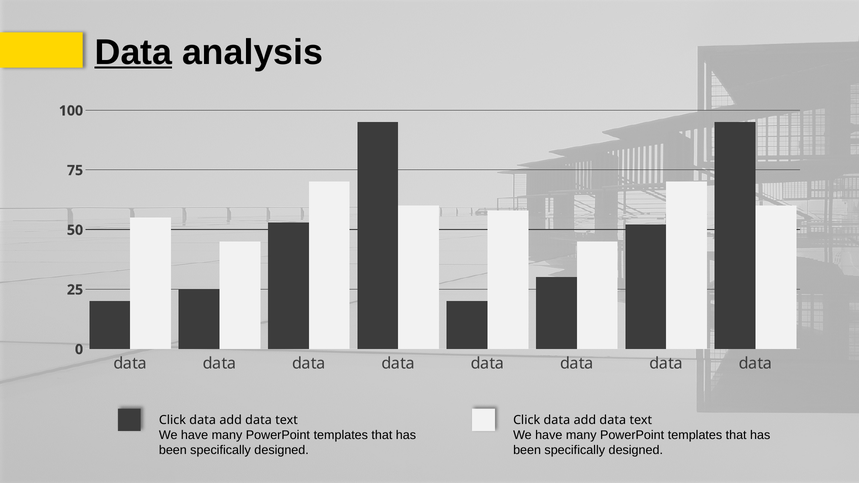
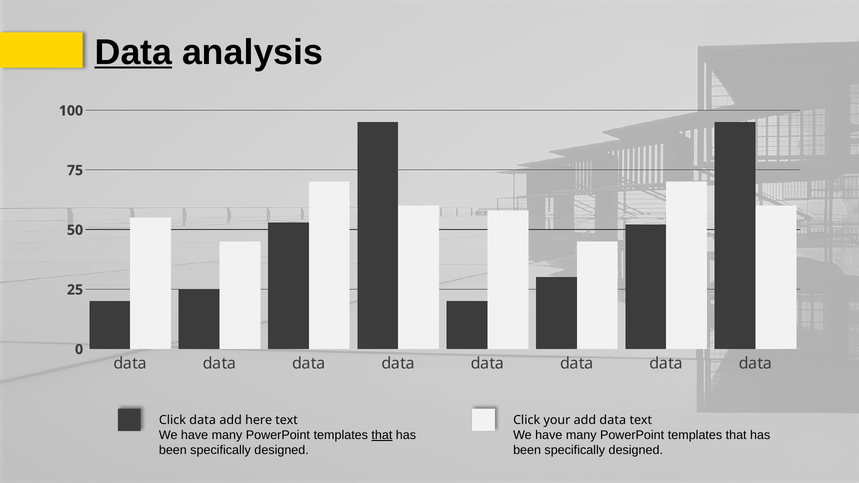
data at (259, 420): data -> here
data at (557, 420): data -> your
that at (382, 435) underline: none -> present
